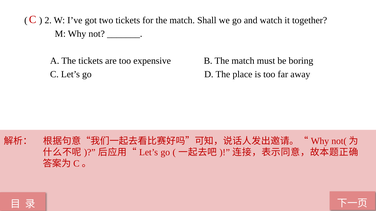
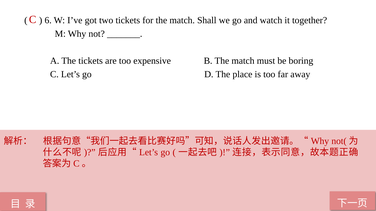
2: 2 -> 6
